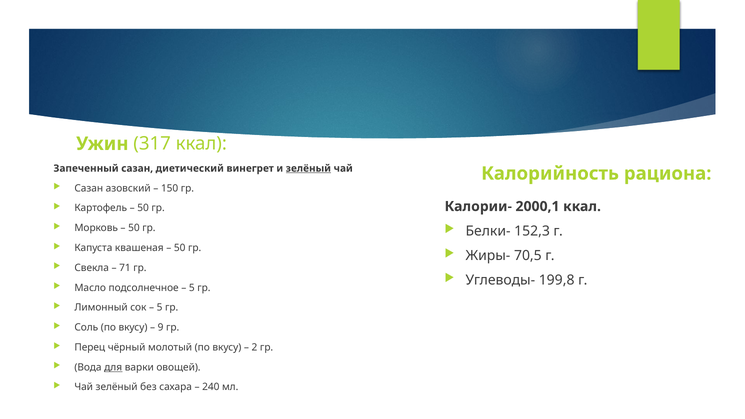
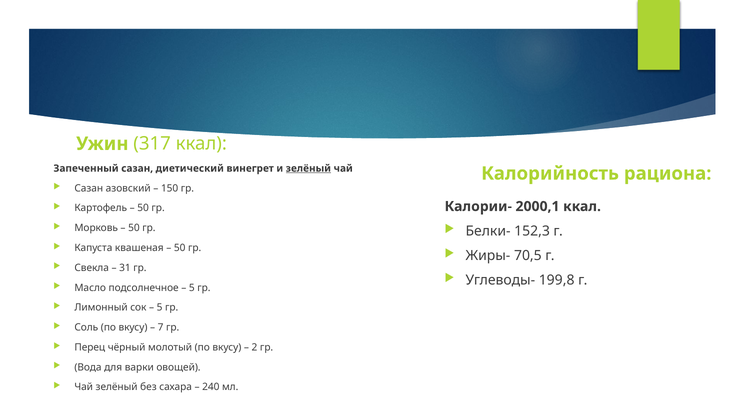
71: 71 -> 31
9: 9 -> 7
для underline: present -> none
